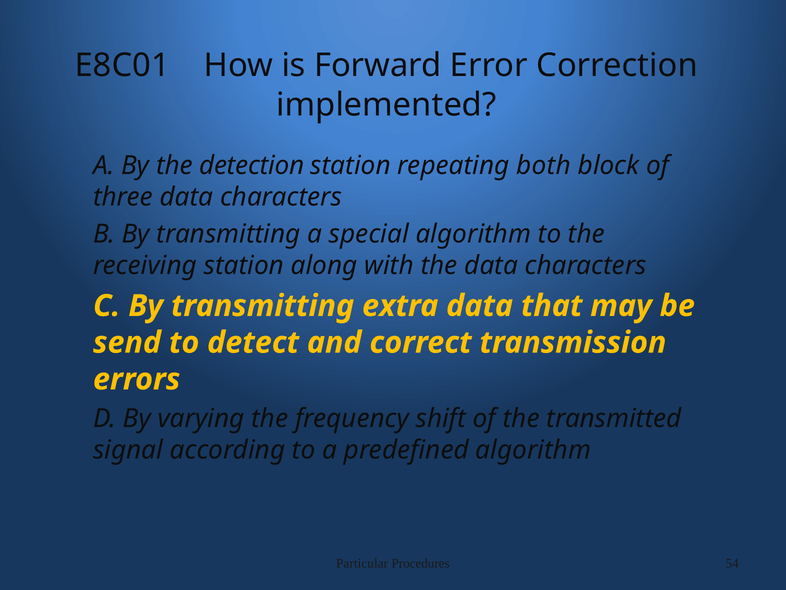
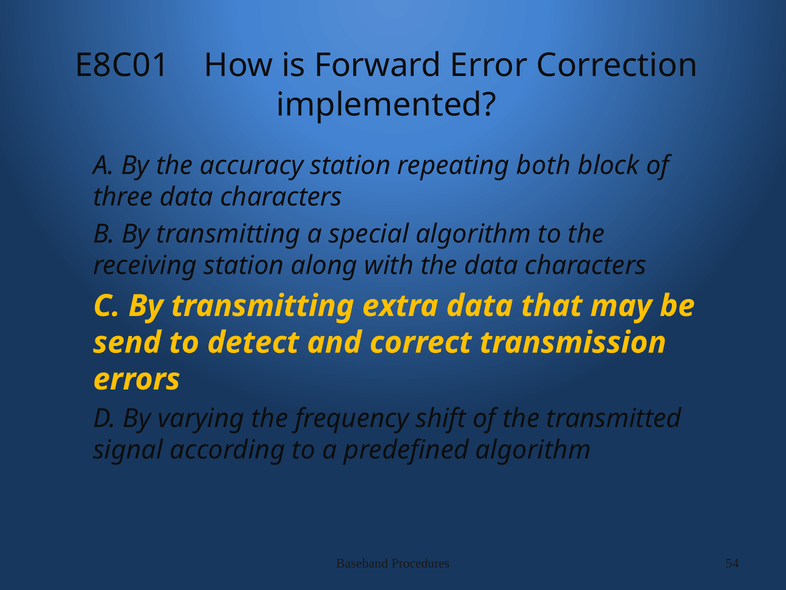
detection: detection -> accuracy
Particular: Particular -> Baseband
